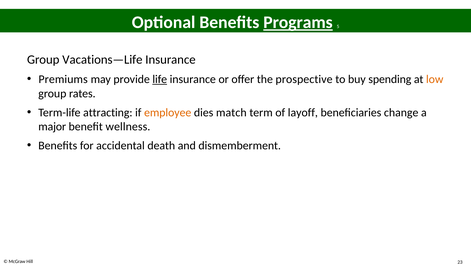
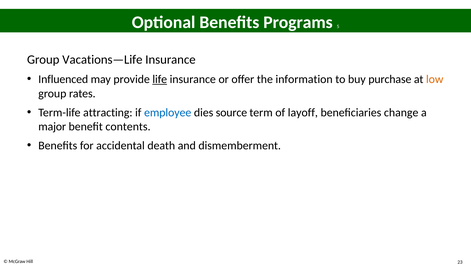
Programs underline: present -> none
Premiums: Premiums -> Influenced
prospective: prospective -> information
spending: spending -> purchase
employee colour: orange -> blue
match: match -> source
wellness: wellness -> contents
